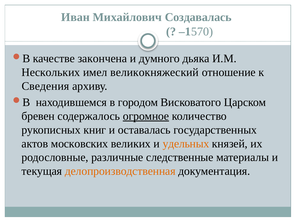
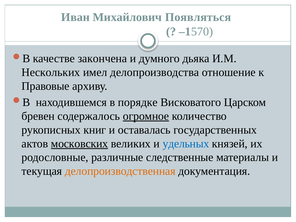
Создавалась: Создавалась -> Появляться
великокняжеский: великокняжеский -> делопроизводства
Сведения: Сведения -> Правовые
городом: городом -> порядке
московских underline: none -> present
удельных colour: orange -> blue
